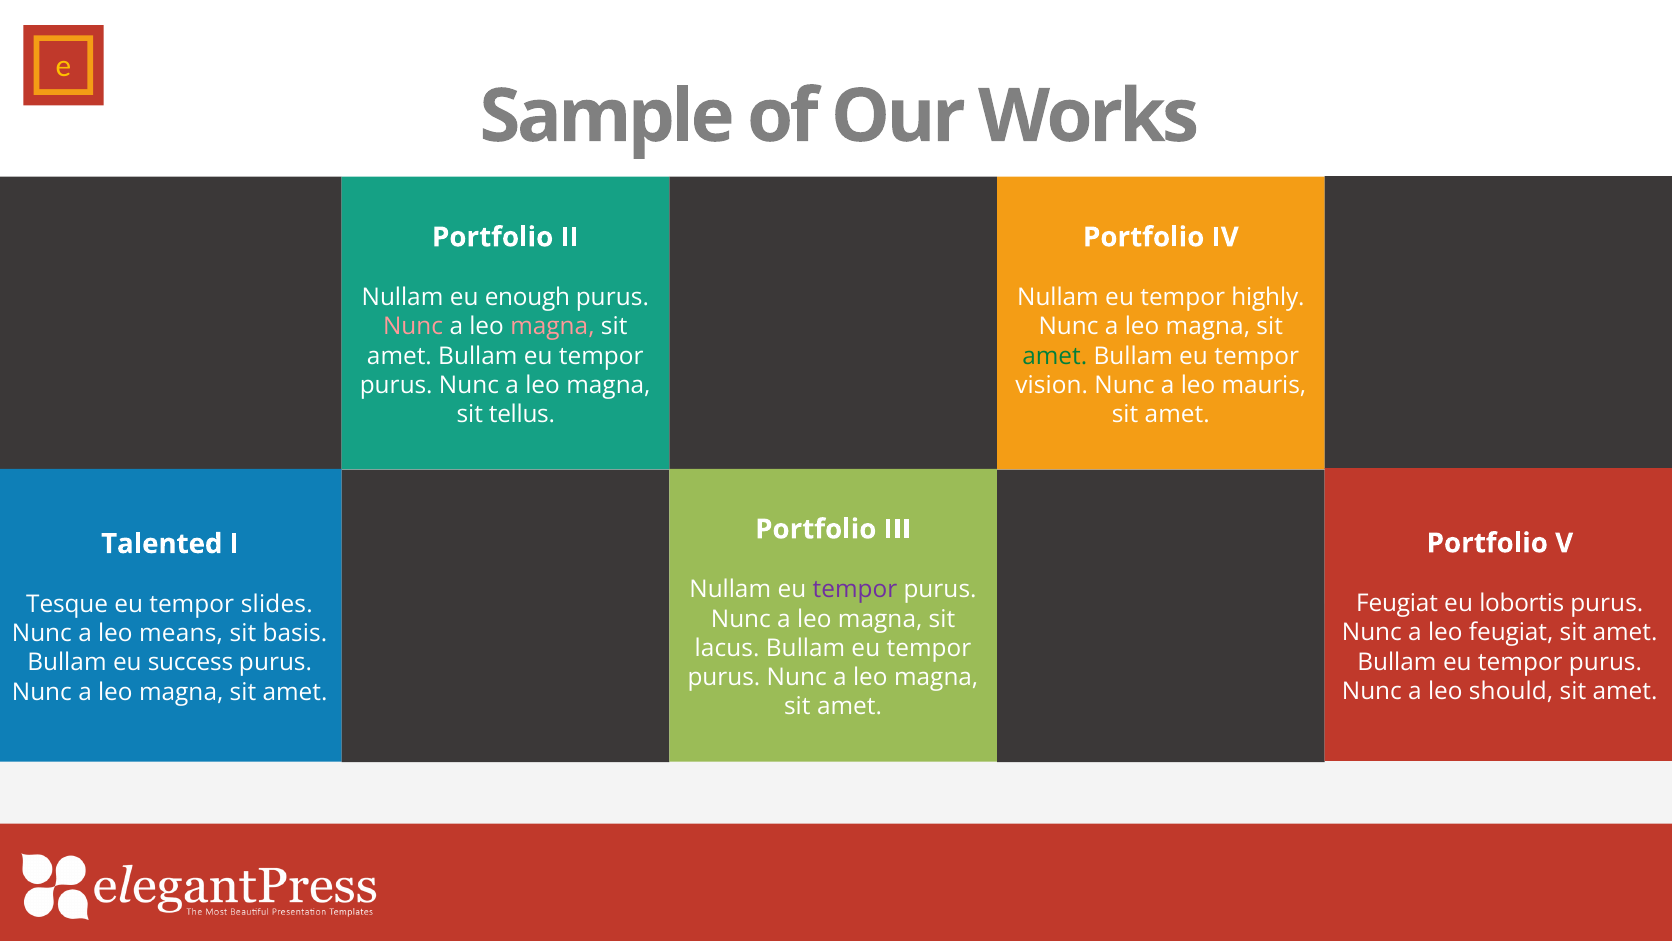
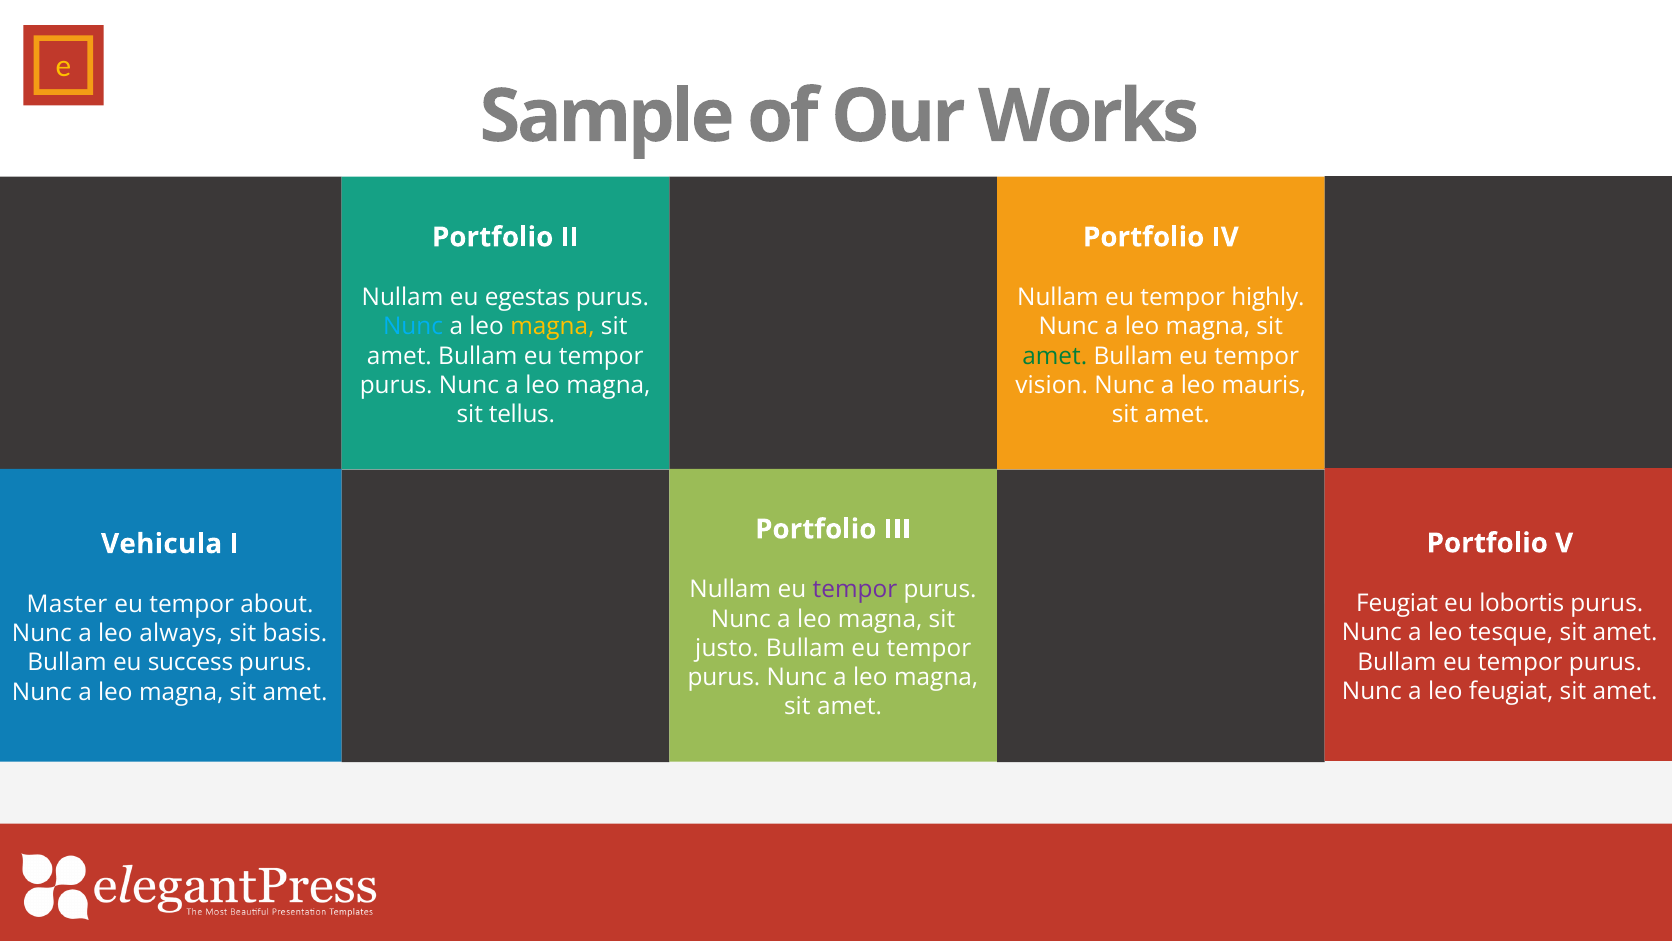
enough: enough -> egestas
Nunc at (413, 327) colour: pink -> light blue
magna at (552, 327) colour: pink -> yellow
Talented: Talented -> Vehicula
Tesque: Tesque -> Master
slides: slides -> about
leo feugiat: feugiat -> tesque
means: means -> always
lacus: lacus -> justo
leo should: should -> feugiat
